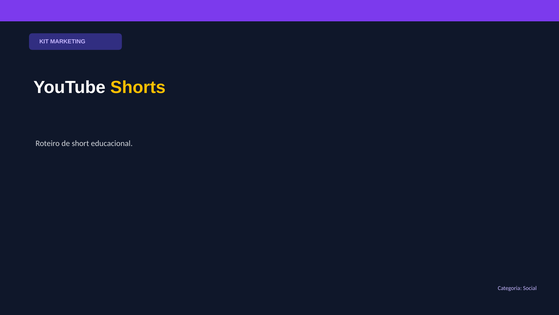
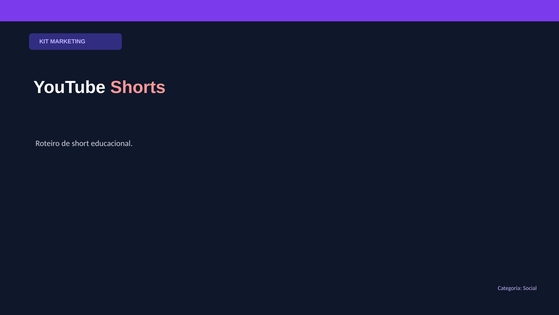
Shorts colour: yellow -> pink
